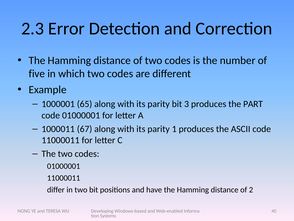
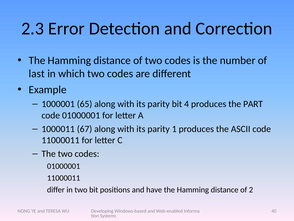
five: five -> last
3: 3 -> 4
